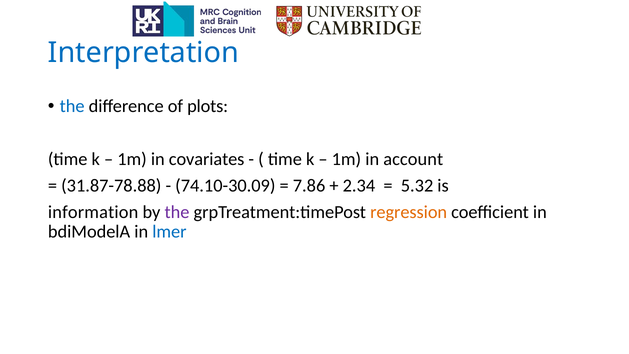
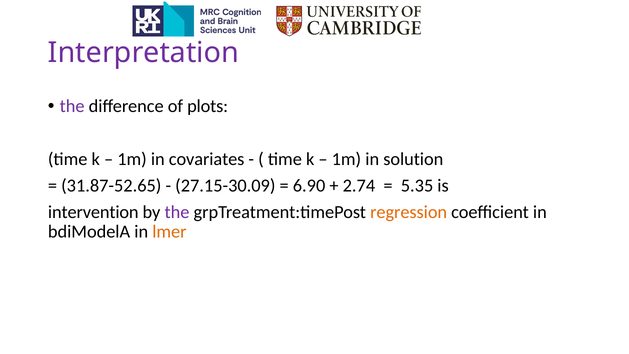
Interpretation colour: blue -> purple
the at (72, 106) colour: blue -> purple
account: account -> solution
31.87-78.88: 31.87-78.88 -> 31.87-52.65
74.10-30.09: 74.10-30.09 -> 27.15-30.09
7.86: 7.86 -> 6.90
2.34: 2.34 -> 2.74
5.32: 5.32 -> 5.35
information: information -> intervention
lmer colour: blue -> orange
